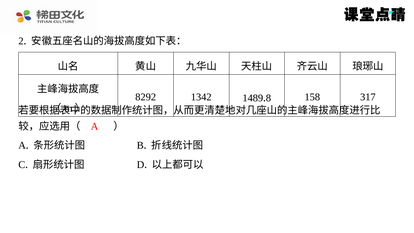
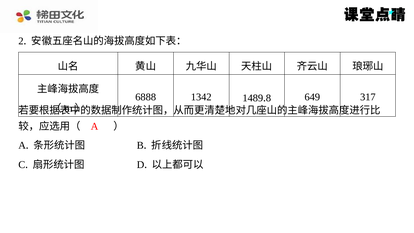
8292: 8292 -> 6888
158: 158 -> 649
